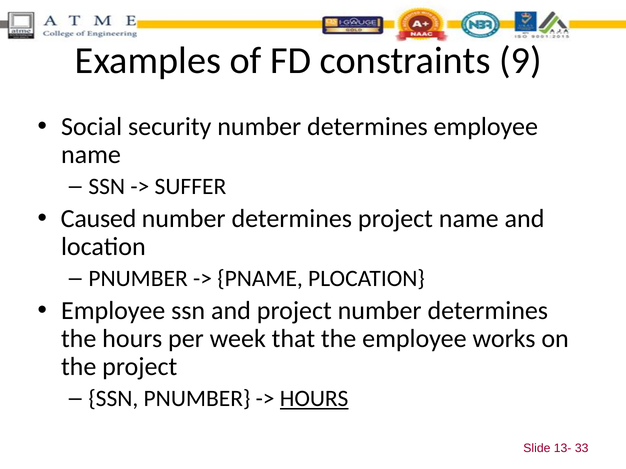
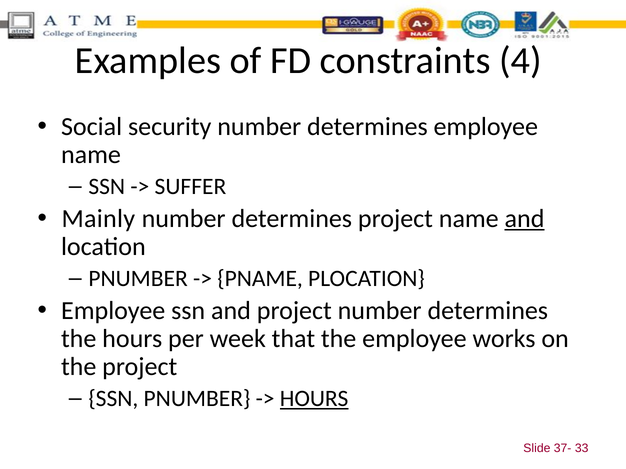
9: 9 -> 4
Caused: Caused -> Mainly
and at (525, 219) underline: none -> present
13-: 13- -> 37-
